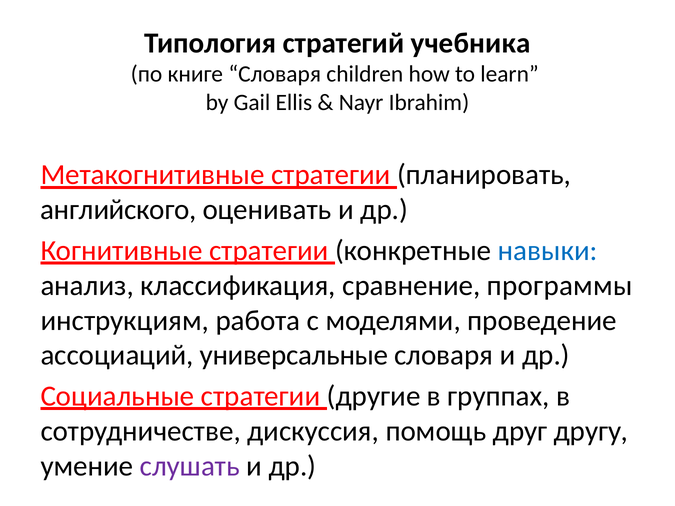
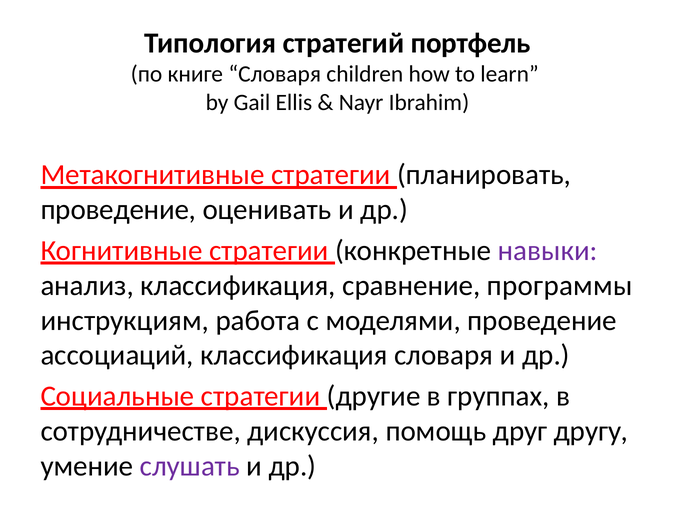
учебника: учебника -> портфель
английского at (118, 210): английского -> проведение
навыки colour: blue -> purple
ассоциаций универсальные: универсальные -> классификация
